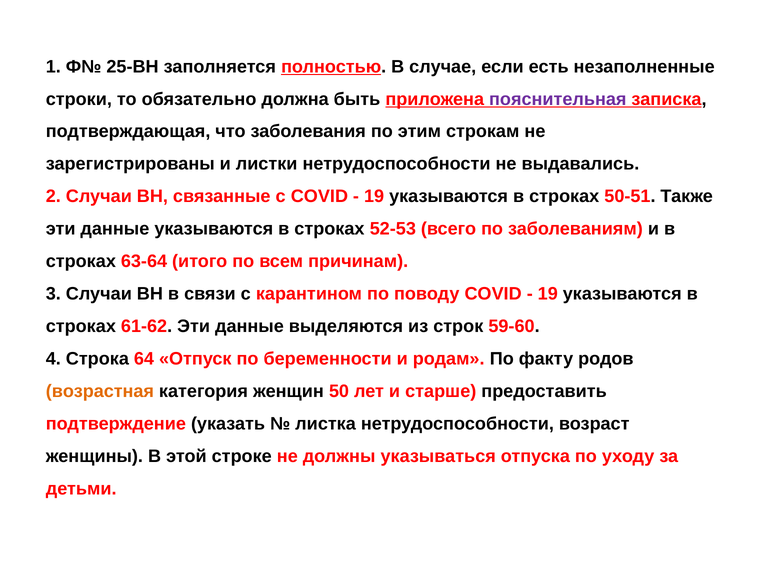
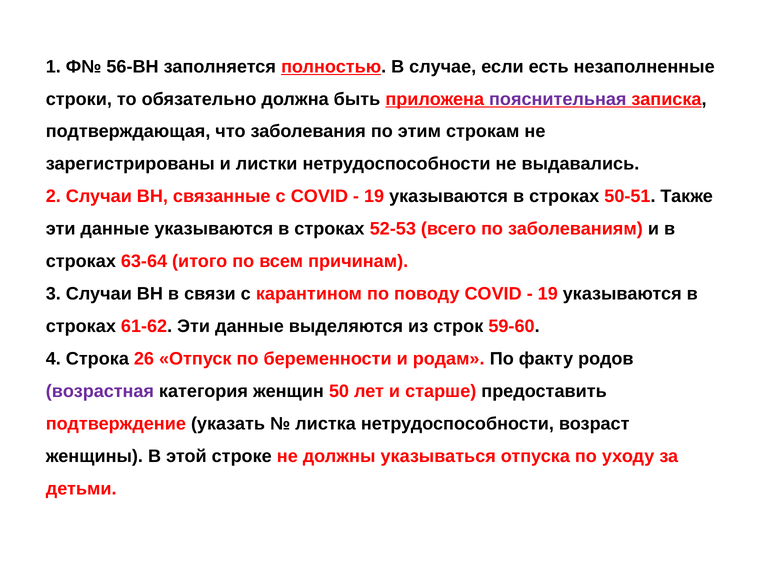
25-ВН: 25-ВН -> 56-ВН
64: 64 -> 26
возрастная colour: orange -> purple
